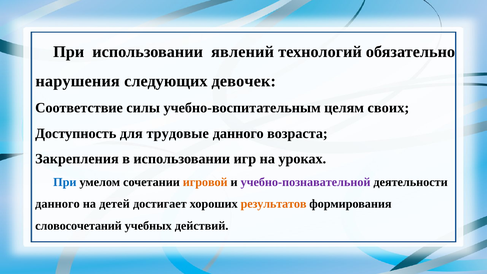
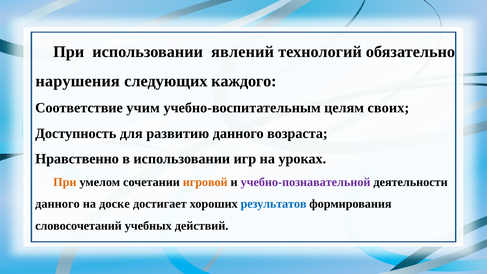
девочек: девочек -> каждого
силы: силы -> учим
трудовые: трудовые -> развитию
Закрепления: Закрепления -> Нравственно
При at (65, 182) colour: blue -> orange
детей: детей -> доске
результатов colour: orange -> blue
